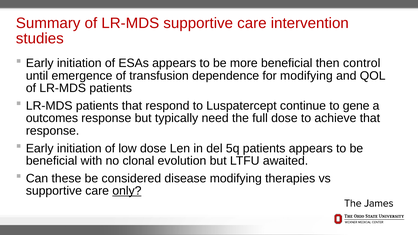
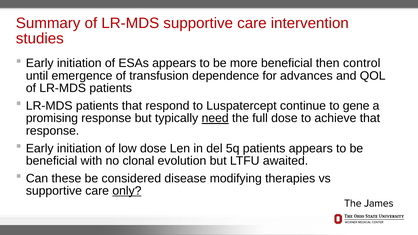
for modifying: modifying -> advances
outcomes: outcomes -> promising
need underline: none -> present
